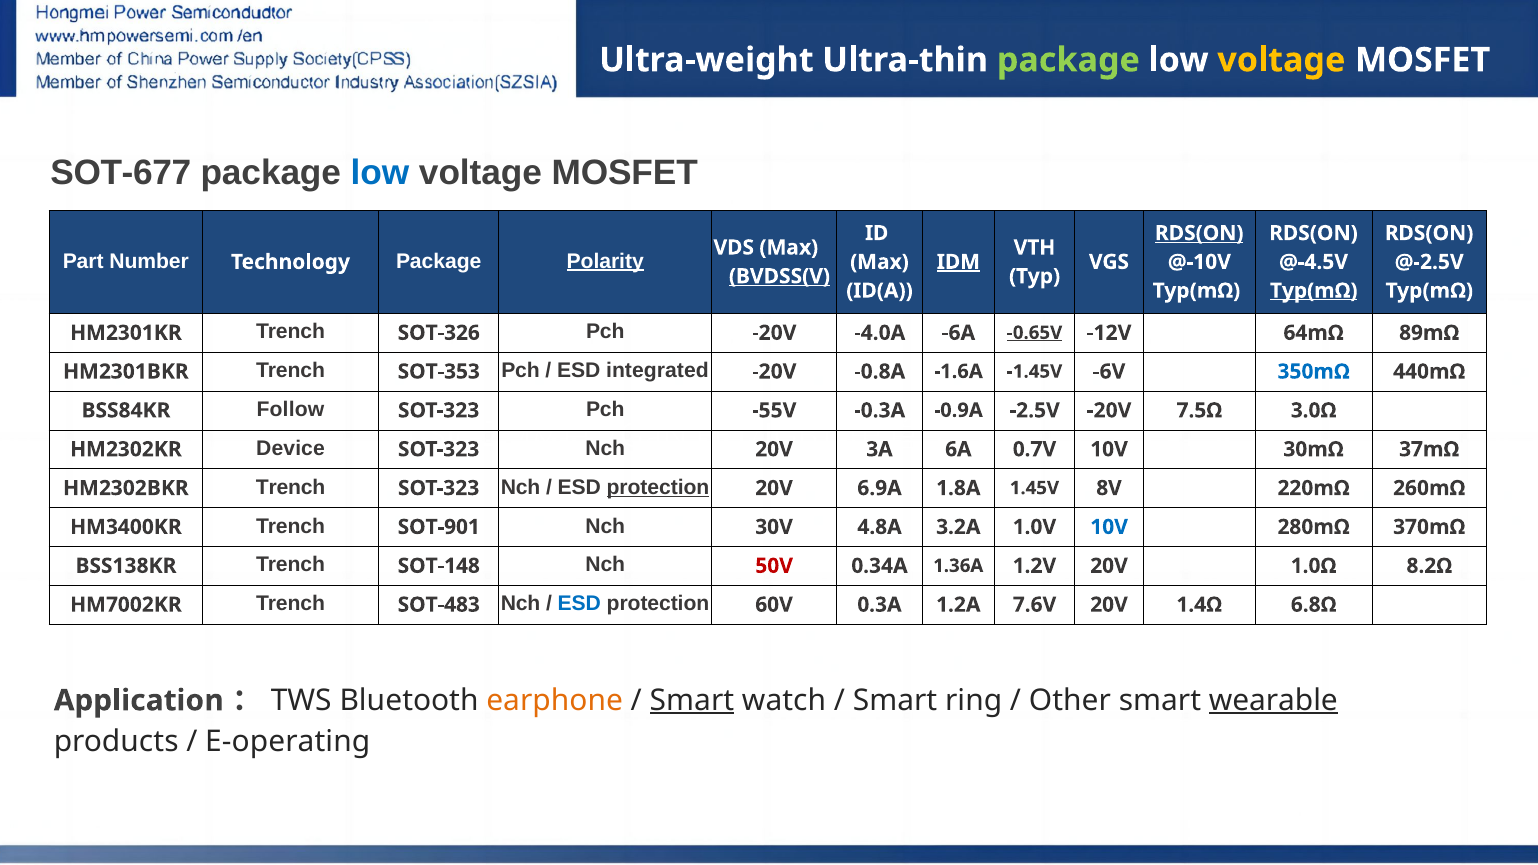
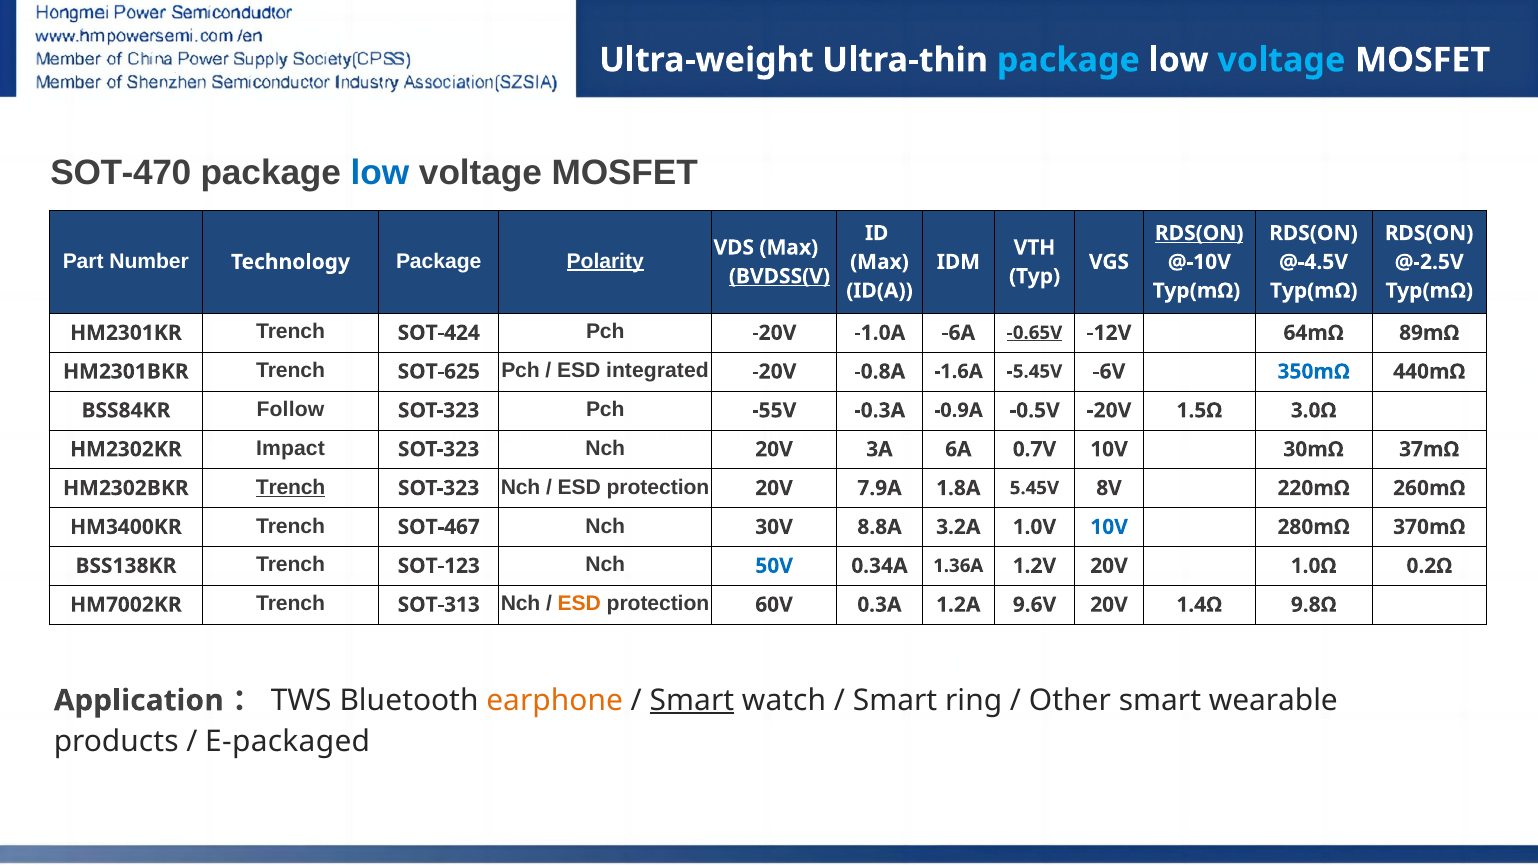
package at (1068, 60) colour: light green -> light blue
voltage at (1281, 60) colour: yellow -> light blue
SOT-677: SOT-677 -> SOT-470
IDM underline: present -> none
Typ(mΩ at (1314, 291) underline: present -> none
SOT-326: SOT-326 -> SOT-424
-4.0A: -4.0A -> -1.0A
SOT-353: SOT-353 -> SOT-625
-1.45V: -1.45V -> -5.45V
-2.5V: -2.5V -> -0.5V
7.5Ω: 7.5Ω -> 1.5Ω
Device: Device -> Impact
Trench at (291, 487) underline: none -> present
protection at (658, 487) underline: present -> none
6.9A: 6.9A -> 7.9A
1.45V: 1.45V -> 5.45V
SOT-901: SOT-901 -> SOT-467
4.8A: 4.8A -> 8.8A
SOT-148: SOT-148 -> SOT-123
50V colour: red -> blue
8.2Ω: 8.2Ω -> 0.2Ω
SOT-483: SOT-483 -> SOT-313
ESD at (579, 604) colour: blue -> orange
7.6V: 7.6V -> 9.6V
6.8Ω: 6.8Ω -> 9.8Ω
wearable underline: present -> none
E-operating: E-operating -> E-packaged
